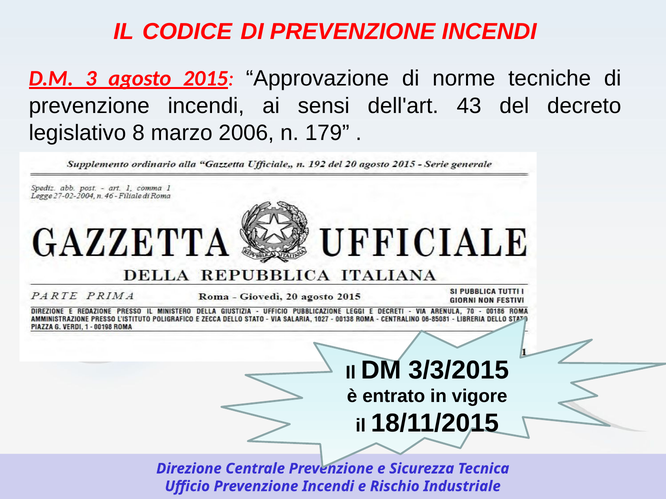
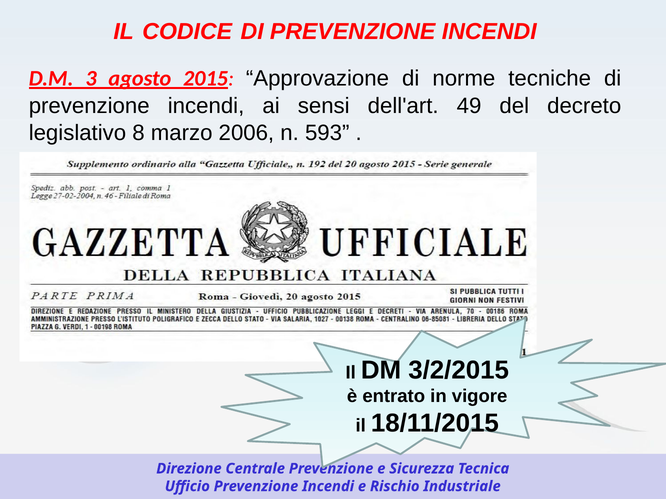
43: 43 -> 49
179: 179 -> 593
3/3/2015: 3/3/2015 -> 3/2/2015
